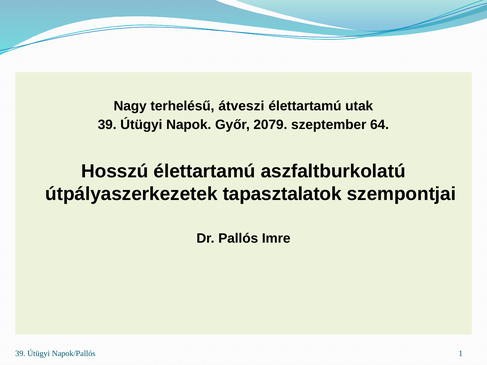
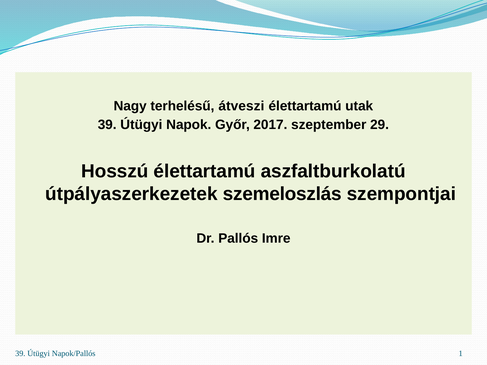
2079: 2079 -> 2017
64: 64 -> 29
tapasztalatok: tapasztalatok -> szemeloszlás
